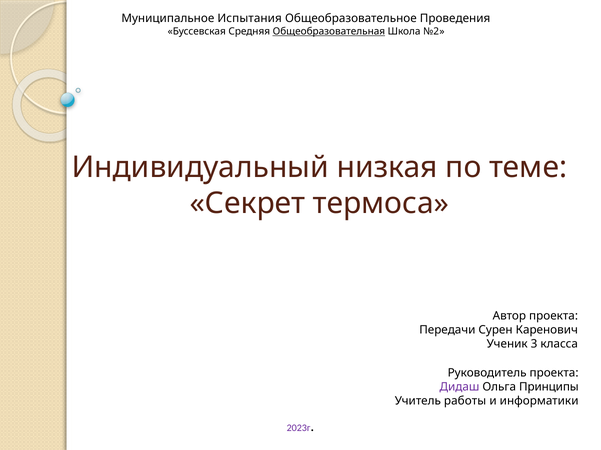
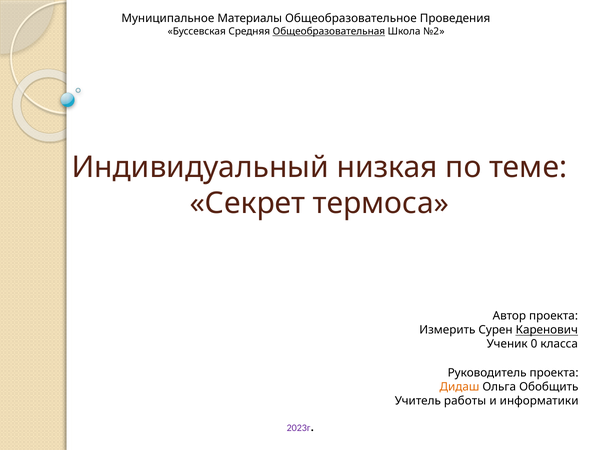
Испытания: Испытания -> Материалы
Передачи: Передачи -> Измерить
Каренович underline: none -> present
3: 3 -> 0
Дидаш colour: purple -> orange
Принципы: Принципы -> Обобщить
